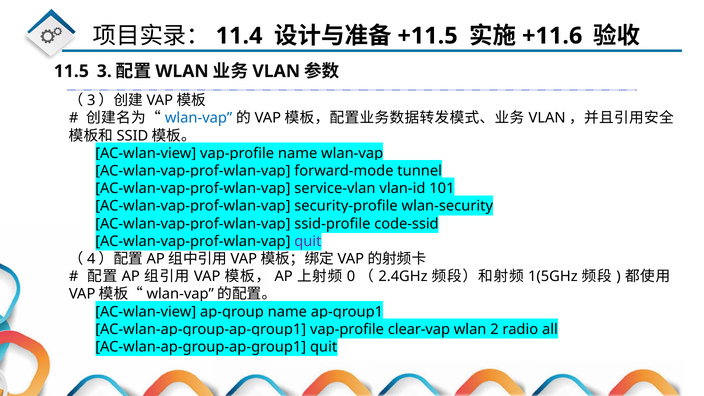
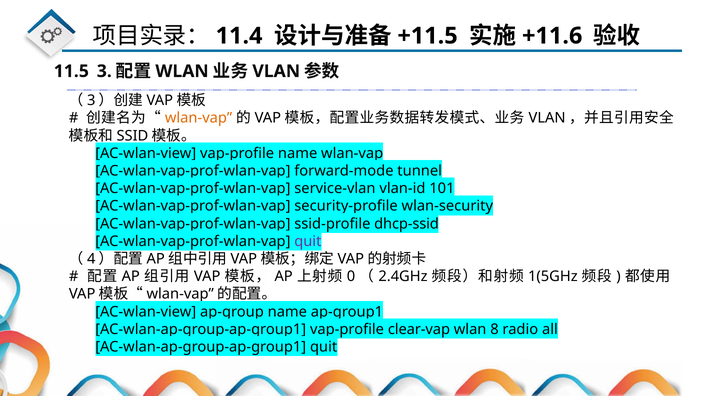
wlan-vap at (199, 118) colour: blue -> orange
code-ssid: code-ssid -> dhcp-ssid
2: 2 -> 8
